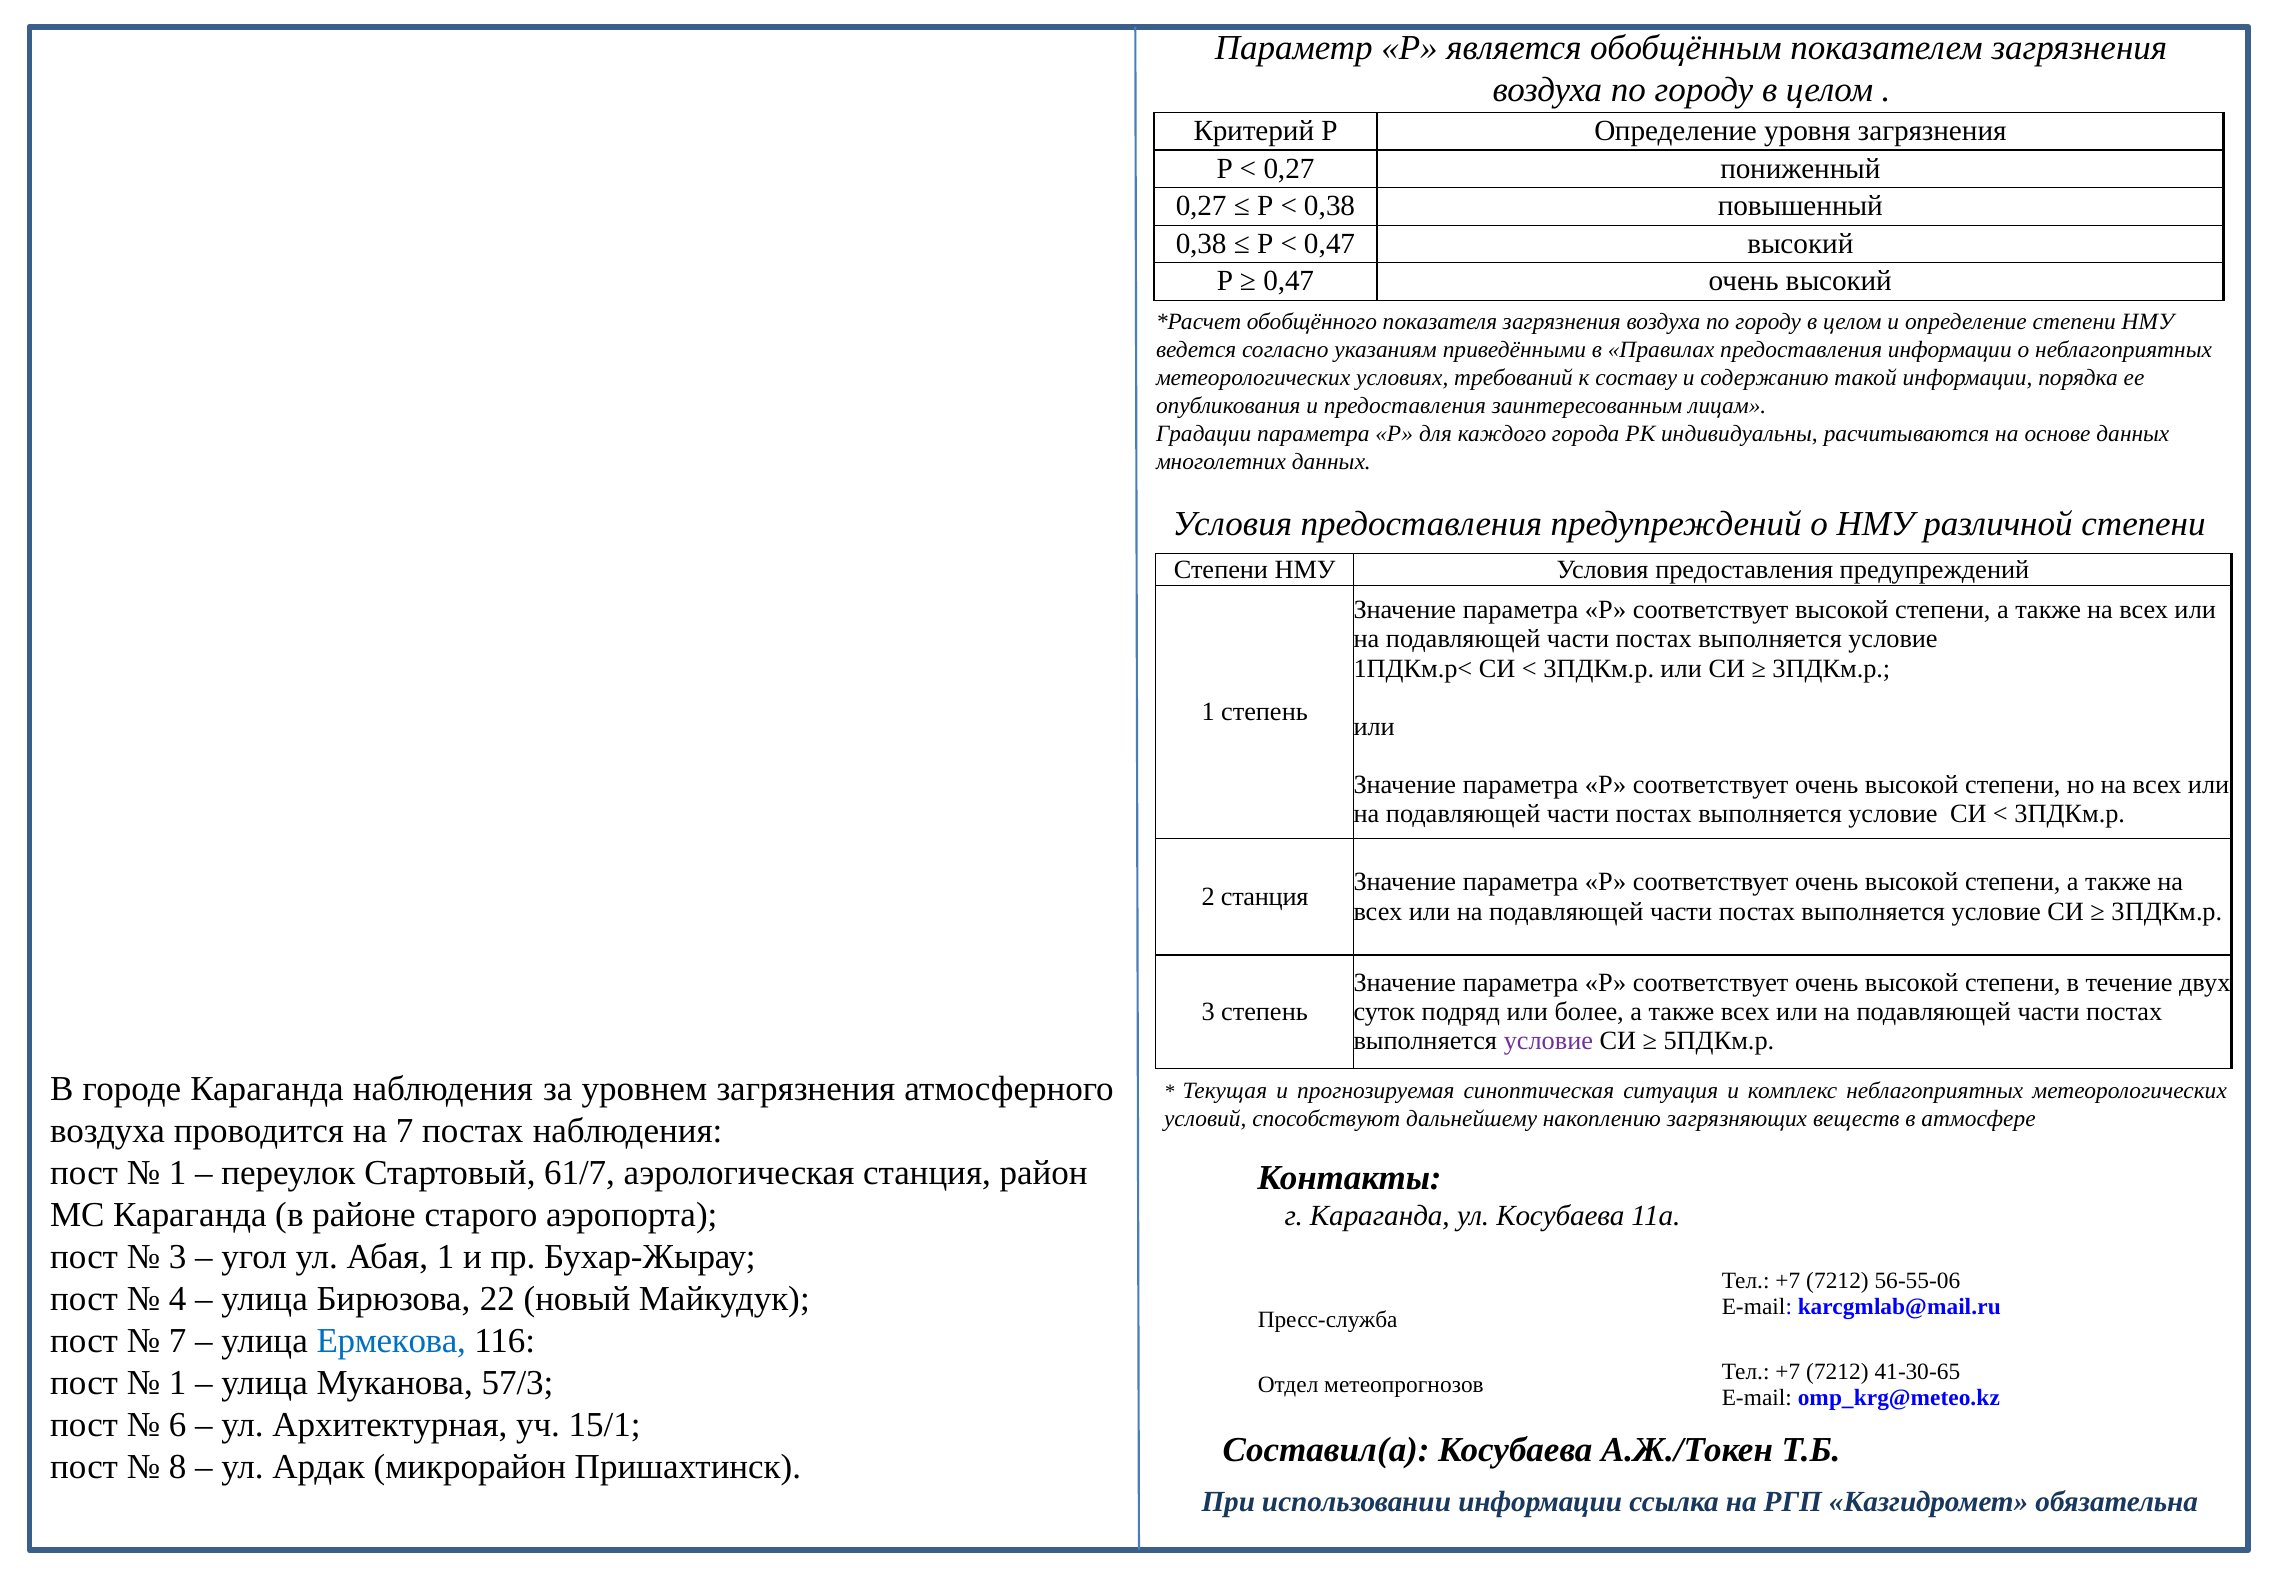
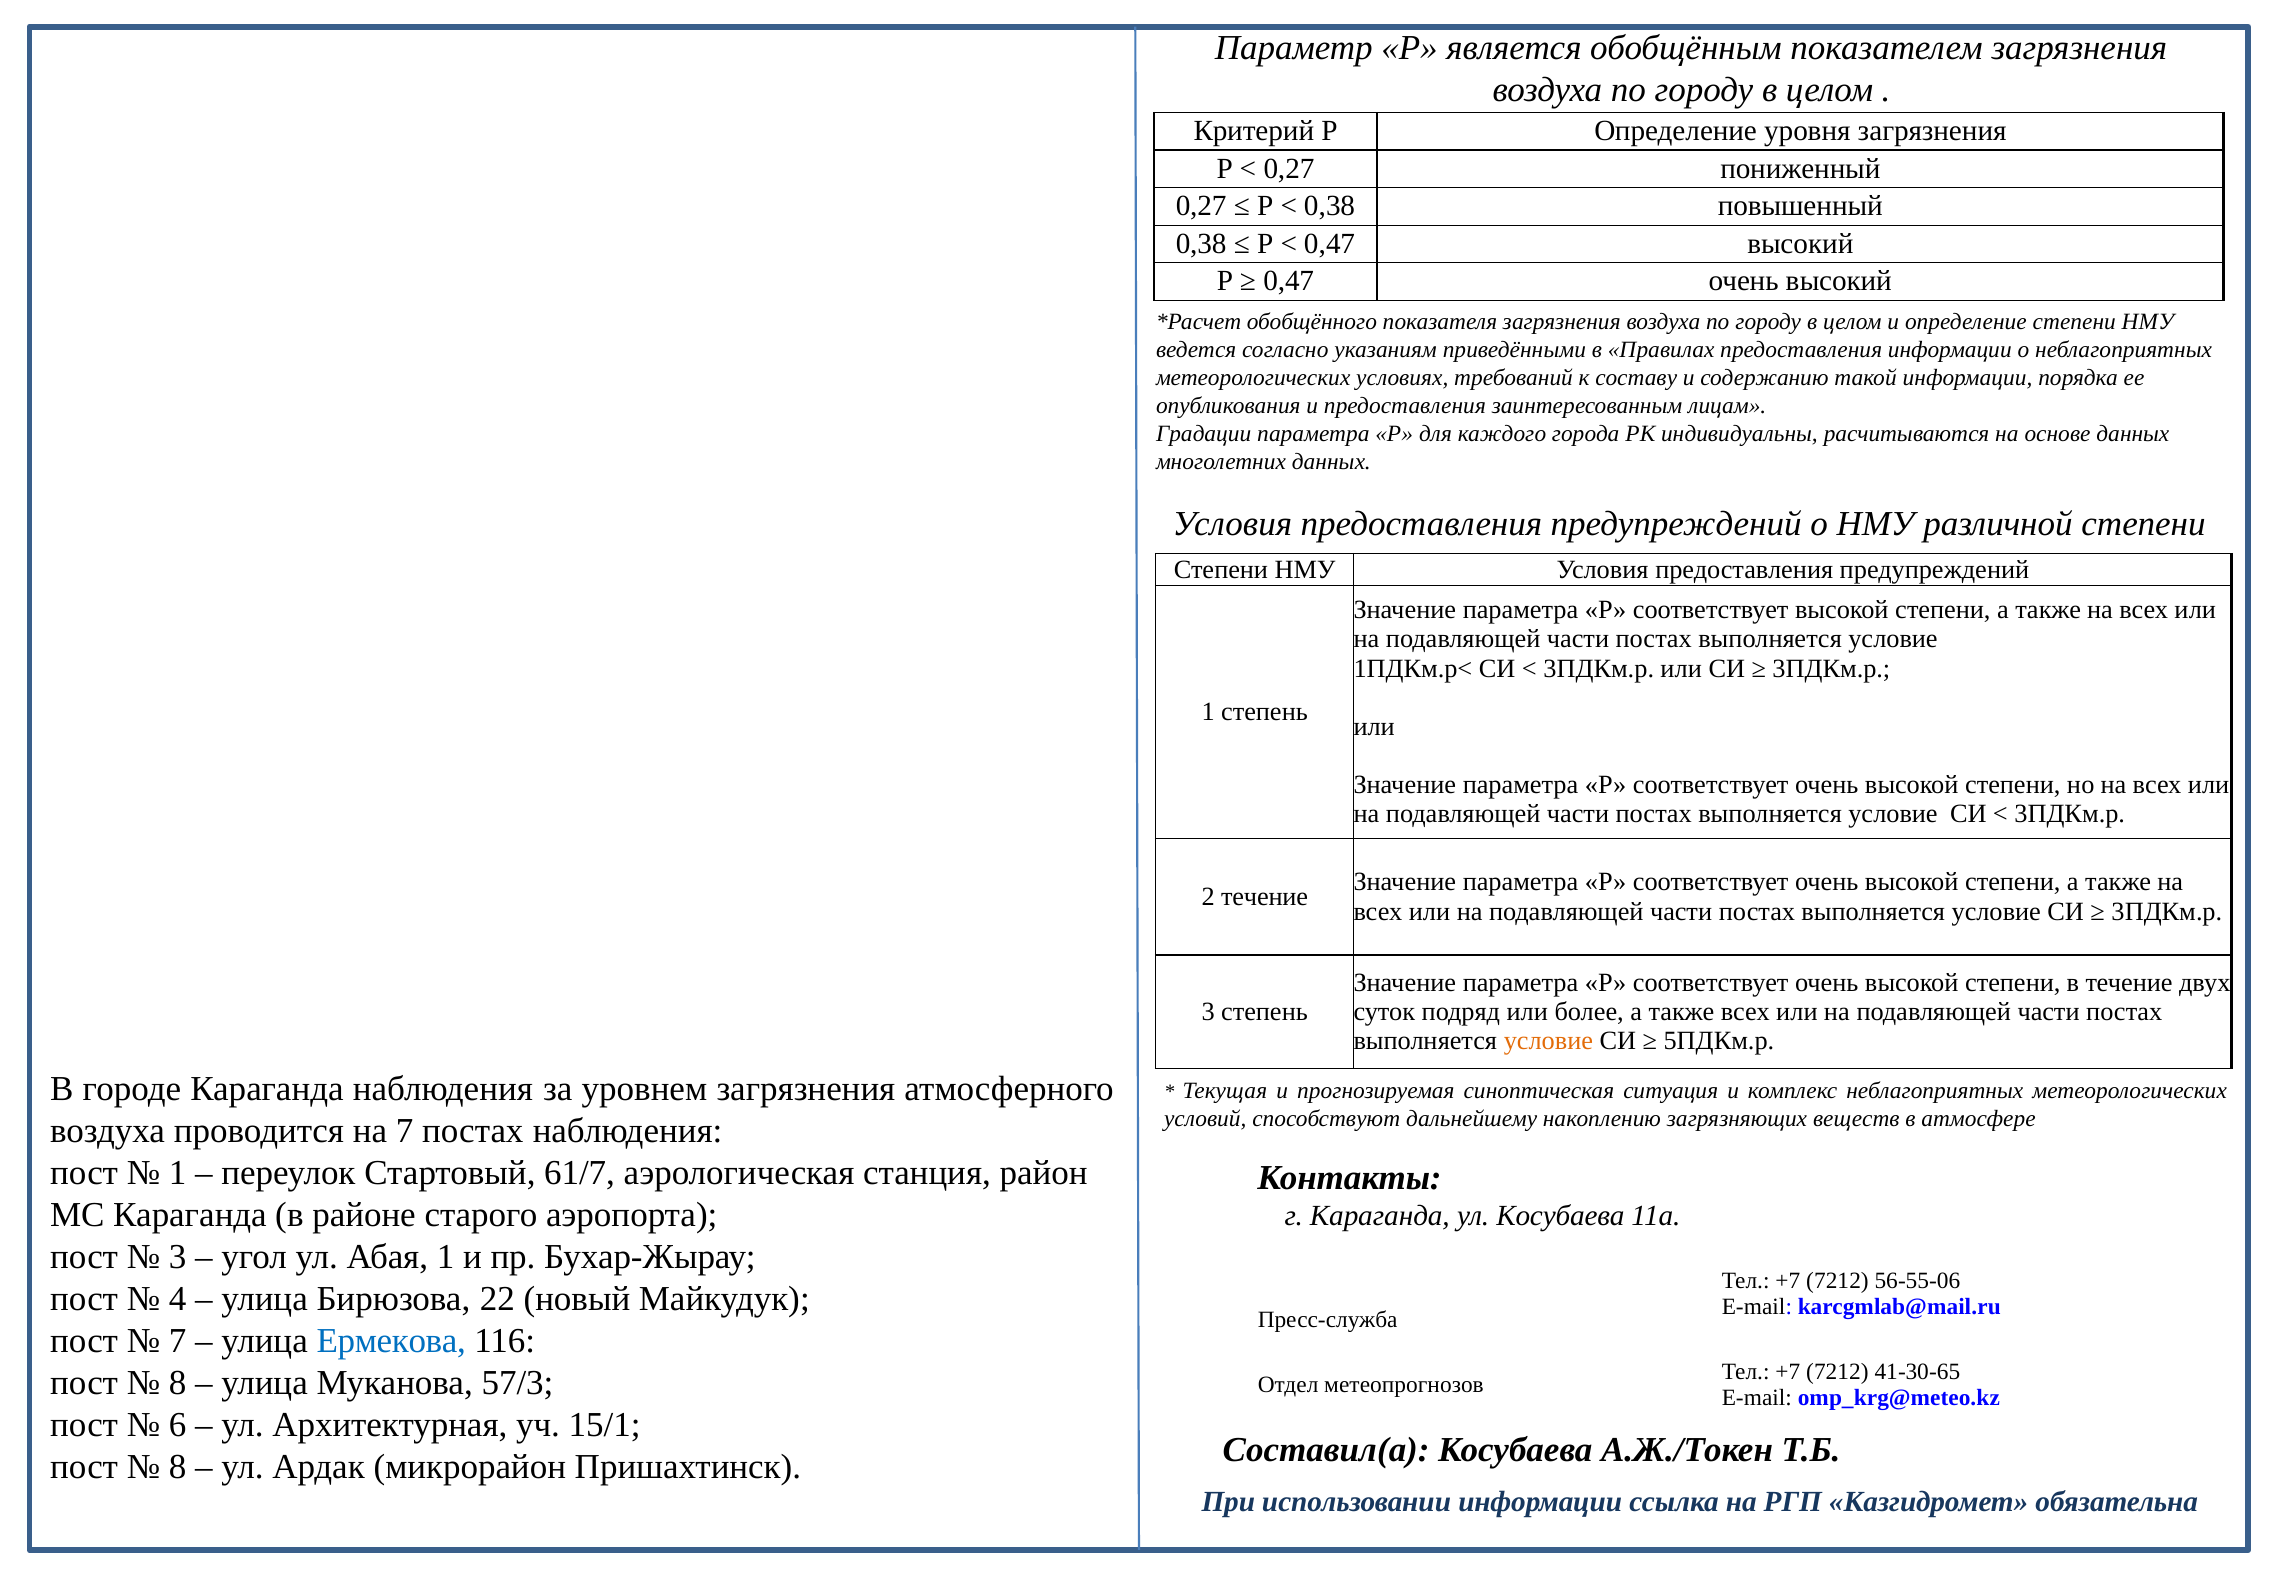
2 станция: станция -> течение
условие at (1548, 1041) colour: purple -> orange
1 at (178, 1383): 1 -> 8
